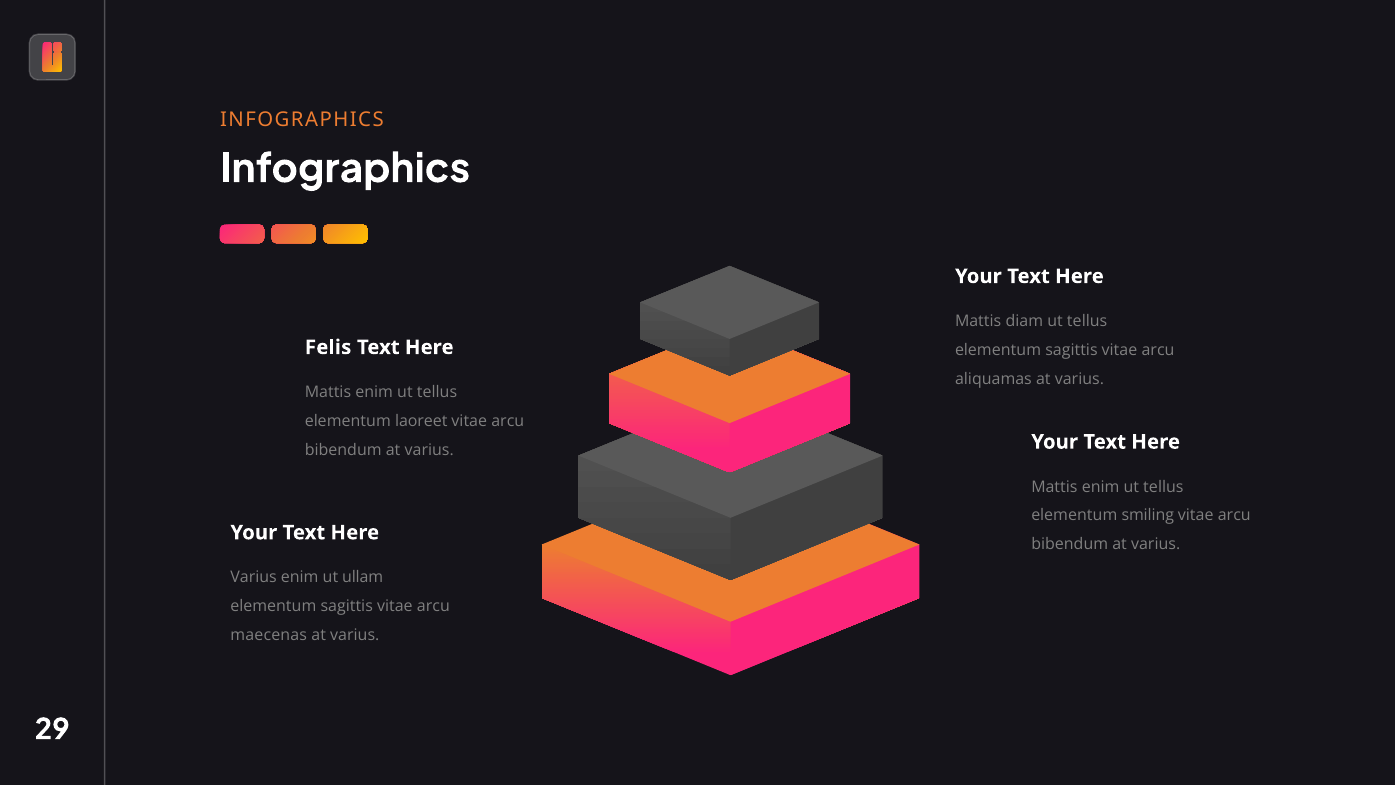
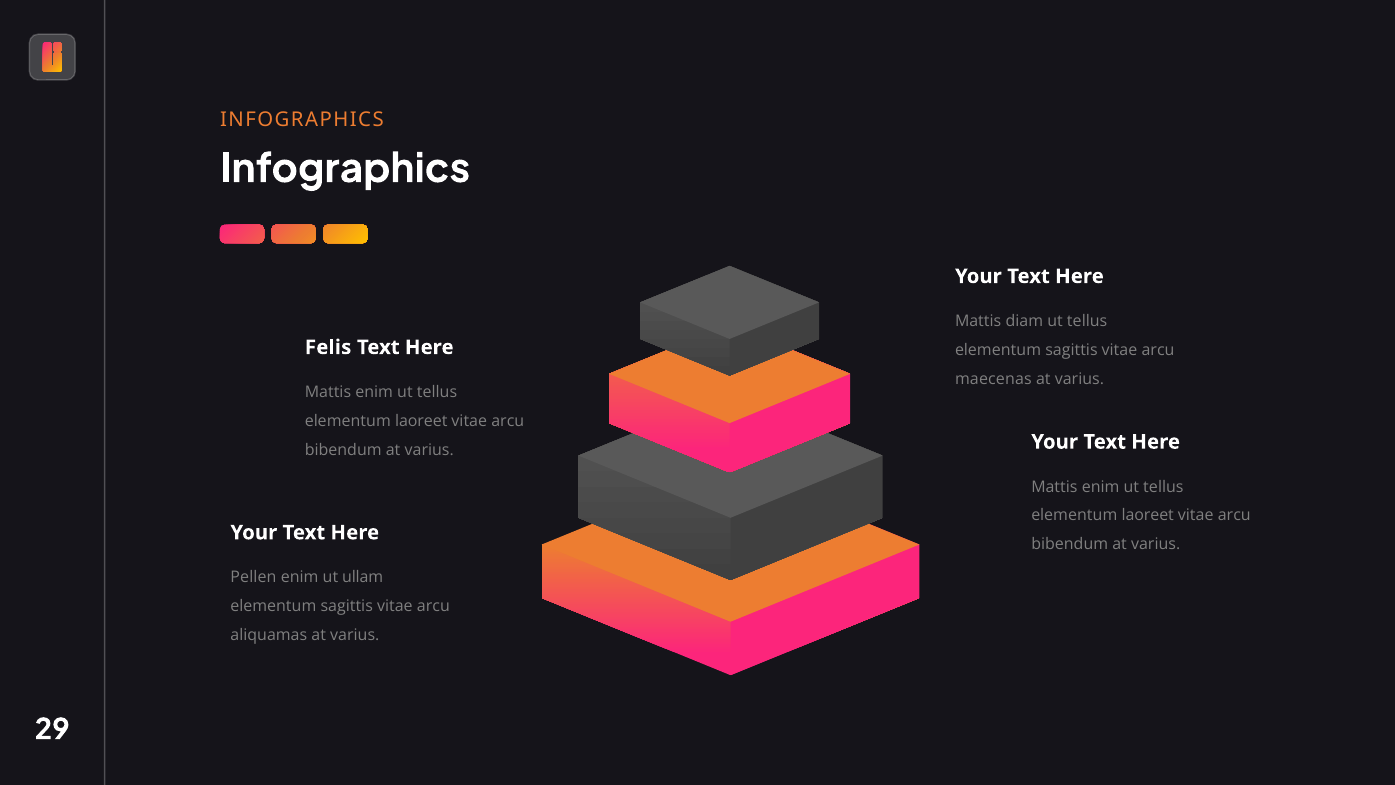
aliquamas: aliquamas -> maecenas
smiling at (1148, 515): smiling -> laoreet
Varius at (254, 577): Varius -> Pellen
maecenas: maecenas -> aliquamas
